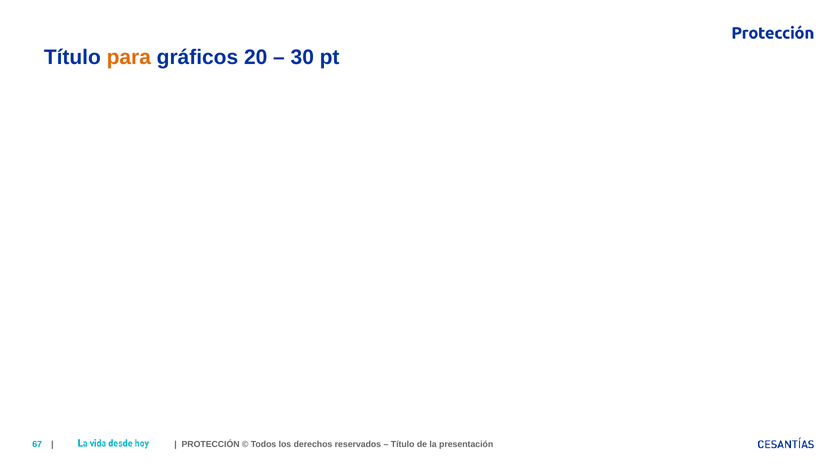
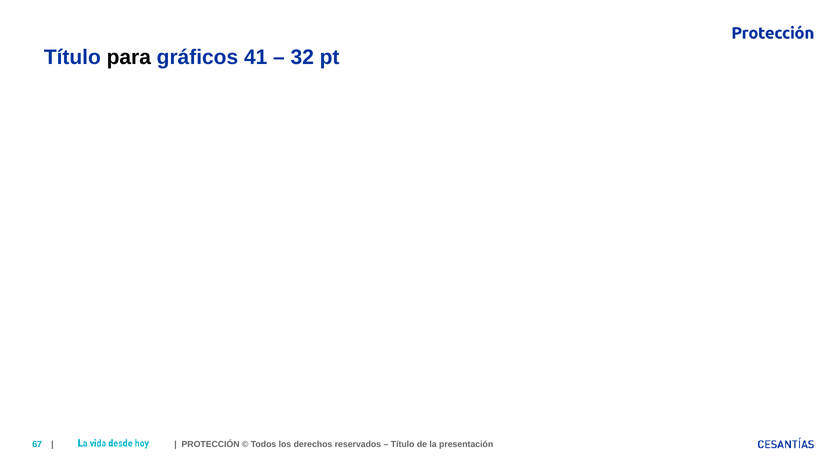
para colour: orange -> black
20: 20 -> 41
30: 30 -> 32
